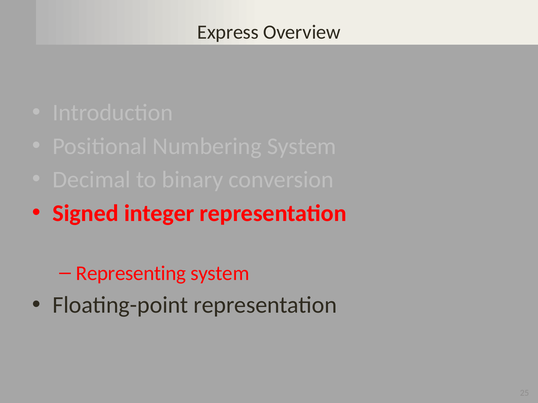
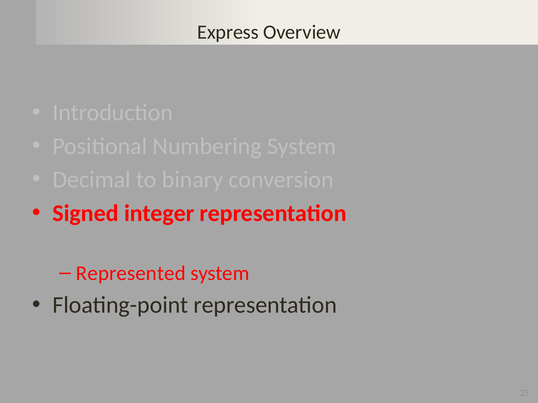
Representing: Representing -> Represented
